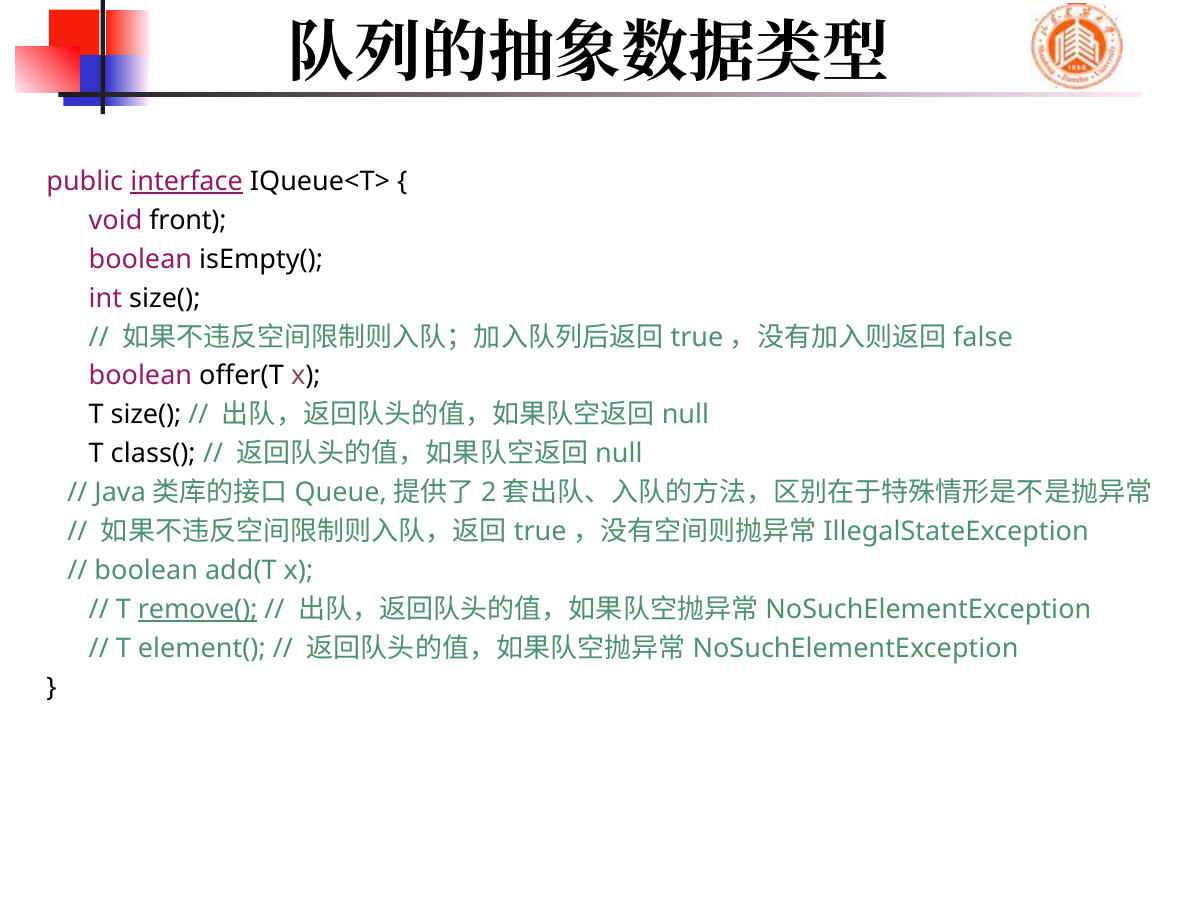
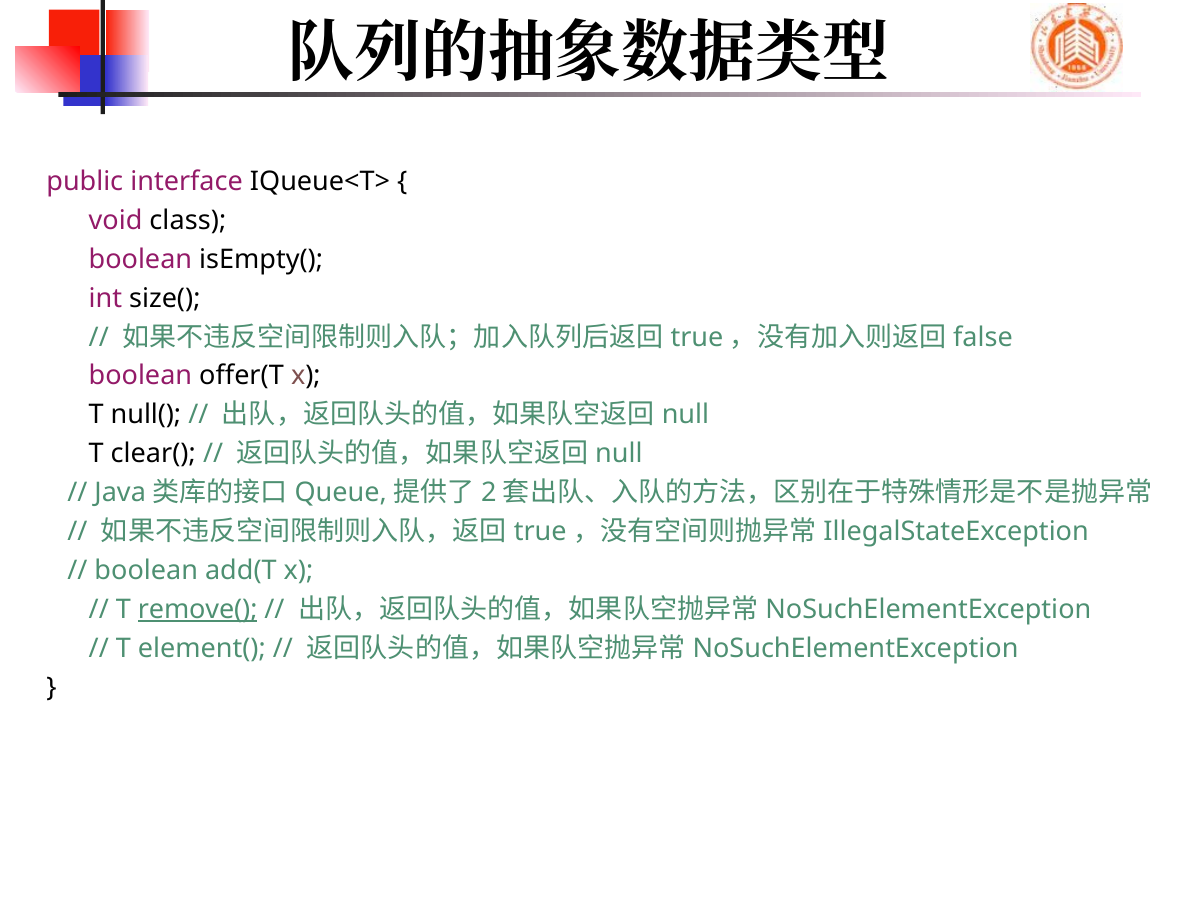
interface underline: present -> none
front: front -> class
T size(: size( -> null(
class(: class( -> clear(
